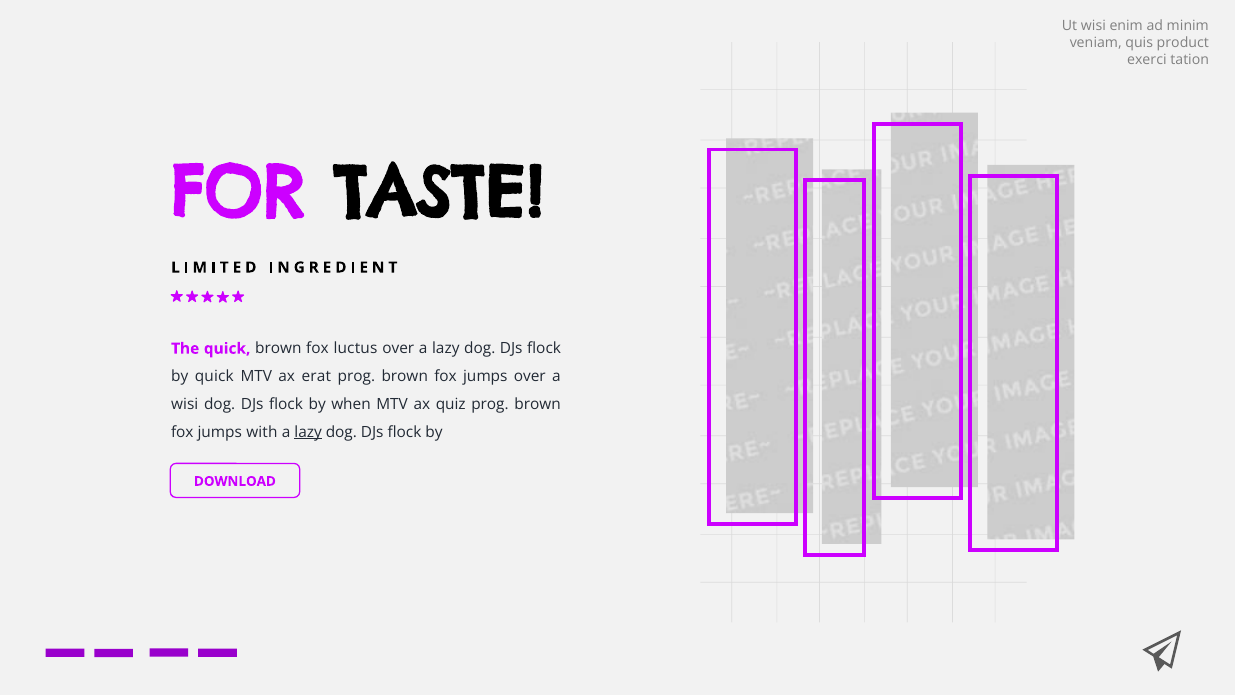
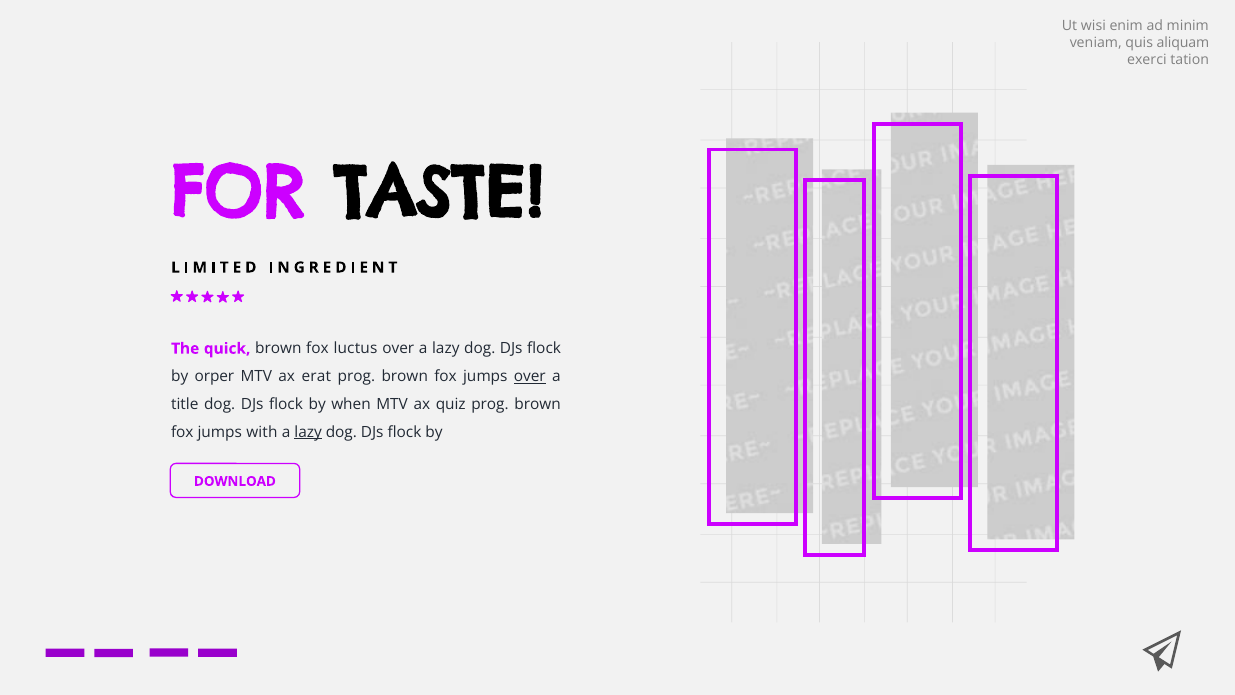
product: product -> aliquam
by quick: quick -> orper
over at (530, 376) underline: none -> present
wisi at (185, 404): wisi -> title
